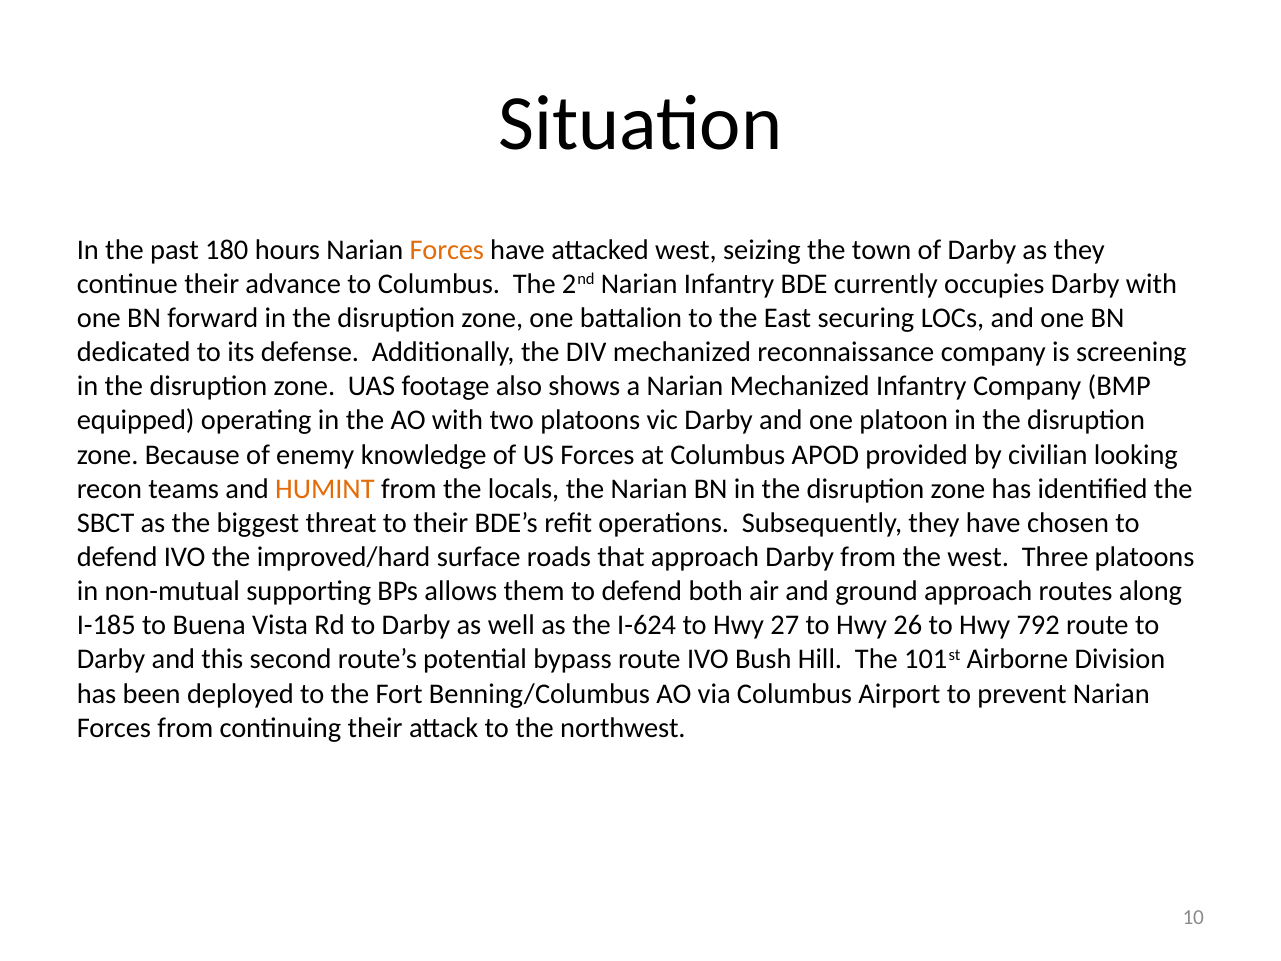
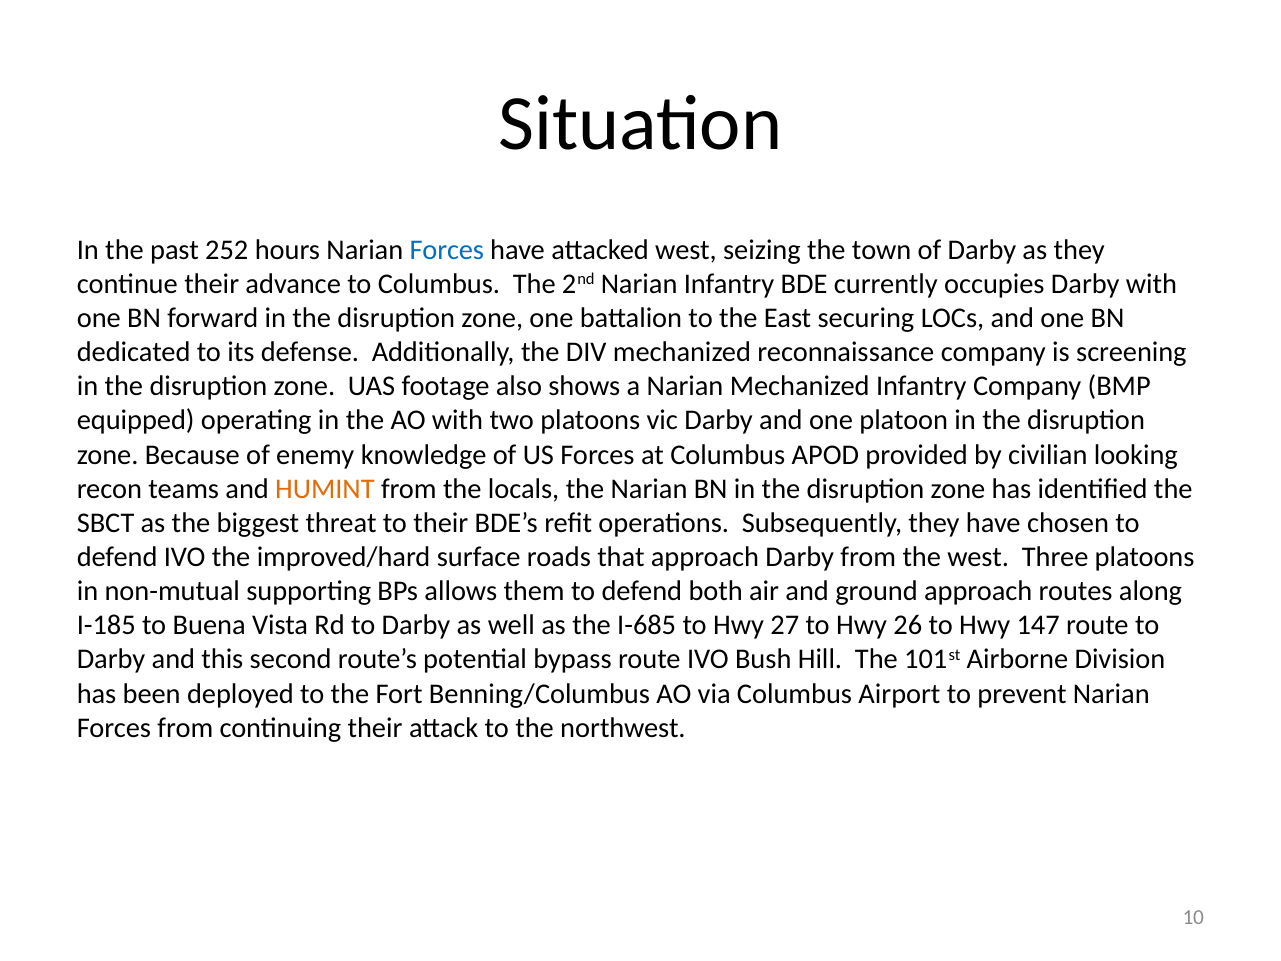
180: 180 -> 252
Forces at (447, 250) colour: orange -> blue
I-624: I-624 -> I-685
792: 792 -> 147
